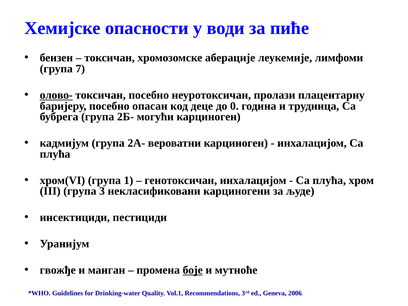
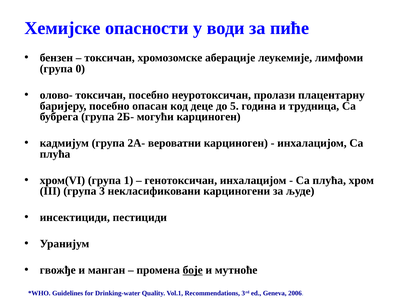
7: 7 -> 0
олово- underline: present -> none
0: 0 -> 5
